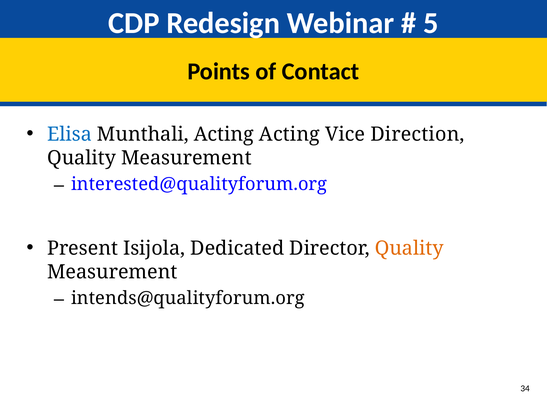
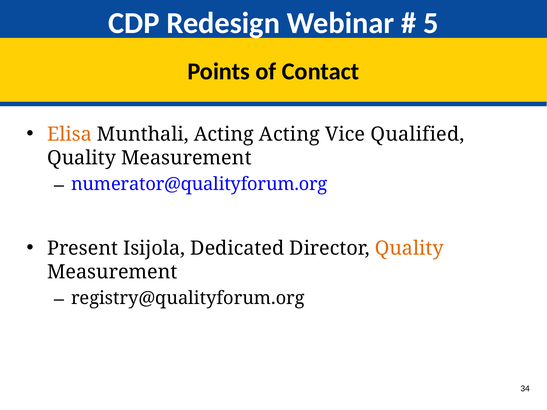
Elisa colour: blue -> orange
Direction: Direction -> Qualified
interested@qualityforum.org: interested@qualityforum.org -> numerator@qualityforum.org
intends@qualityforum.org: intends@qualityforum.org -> registry@qualityforum.org
